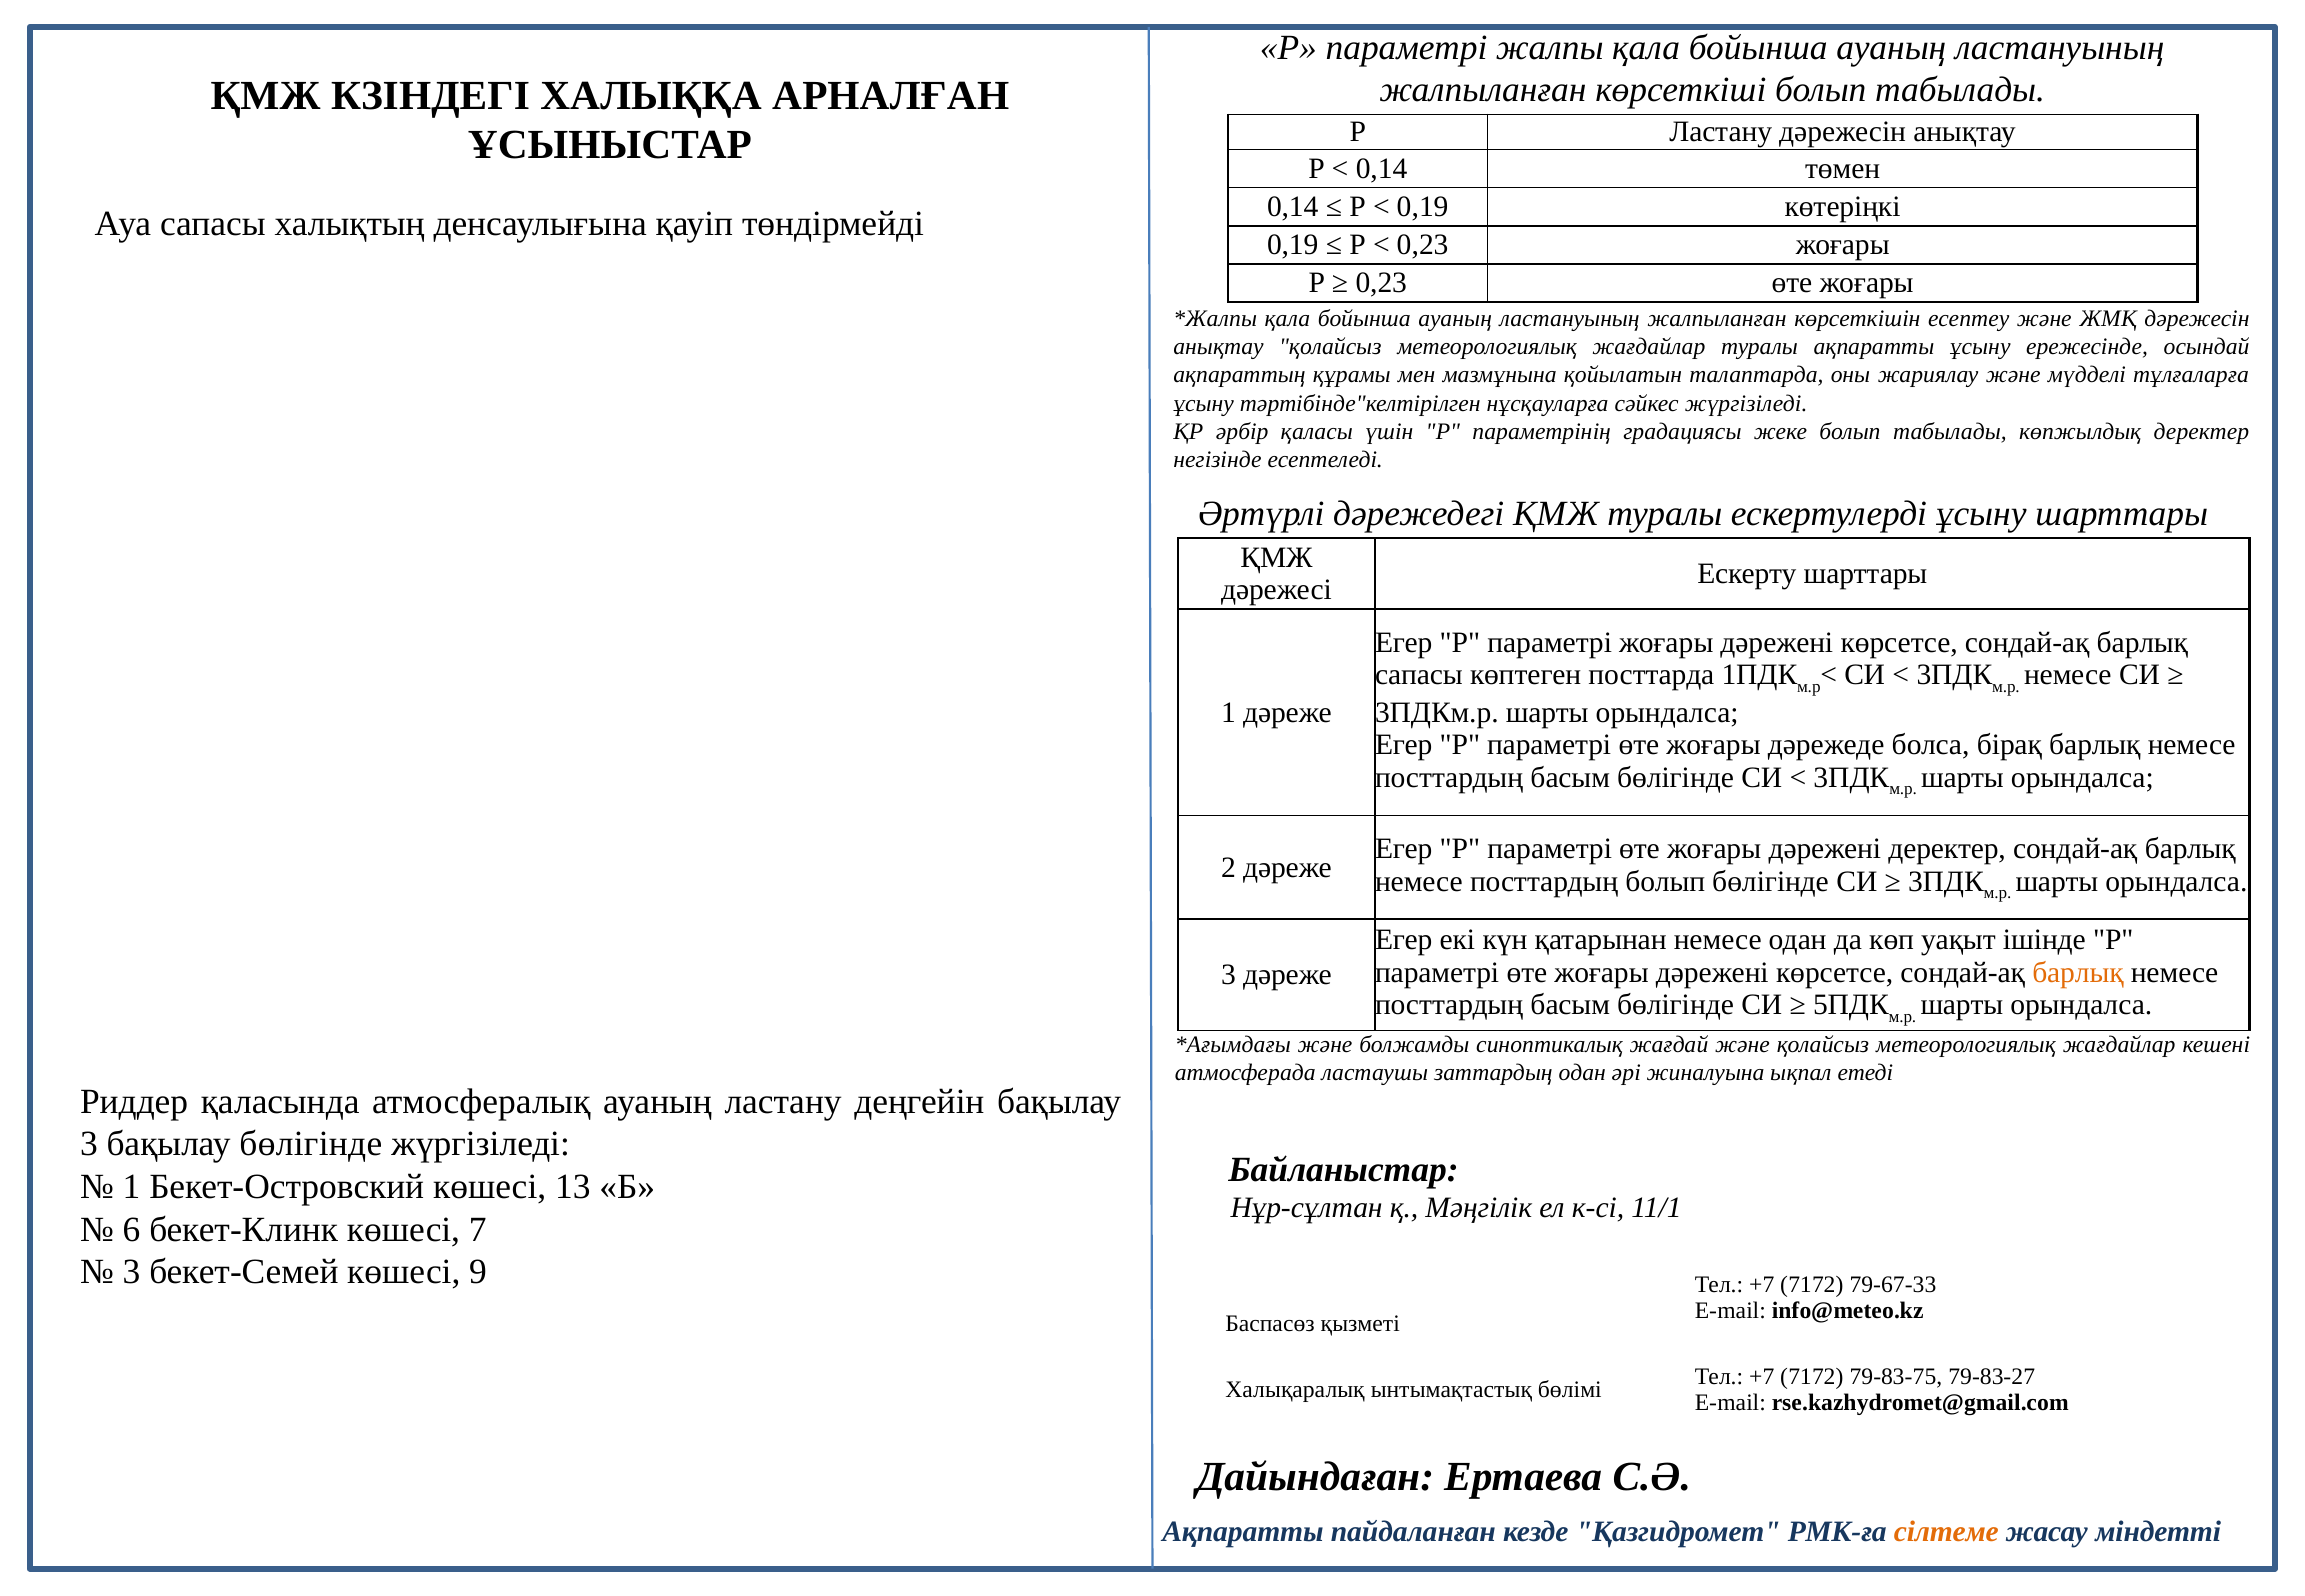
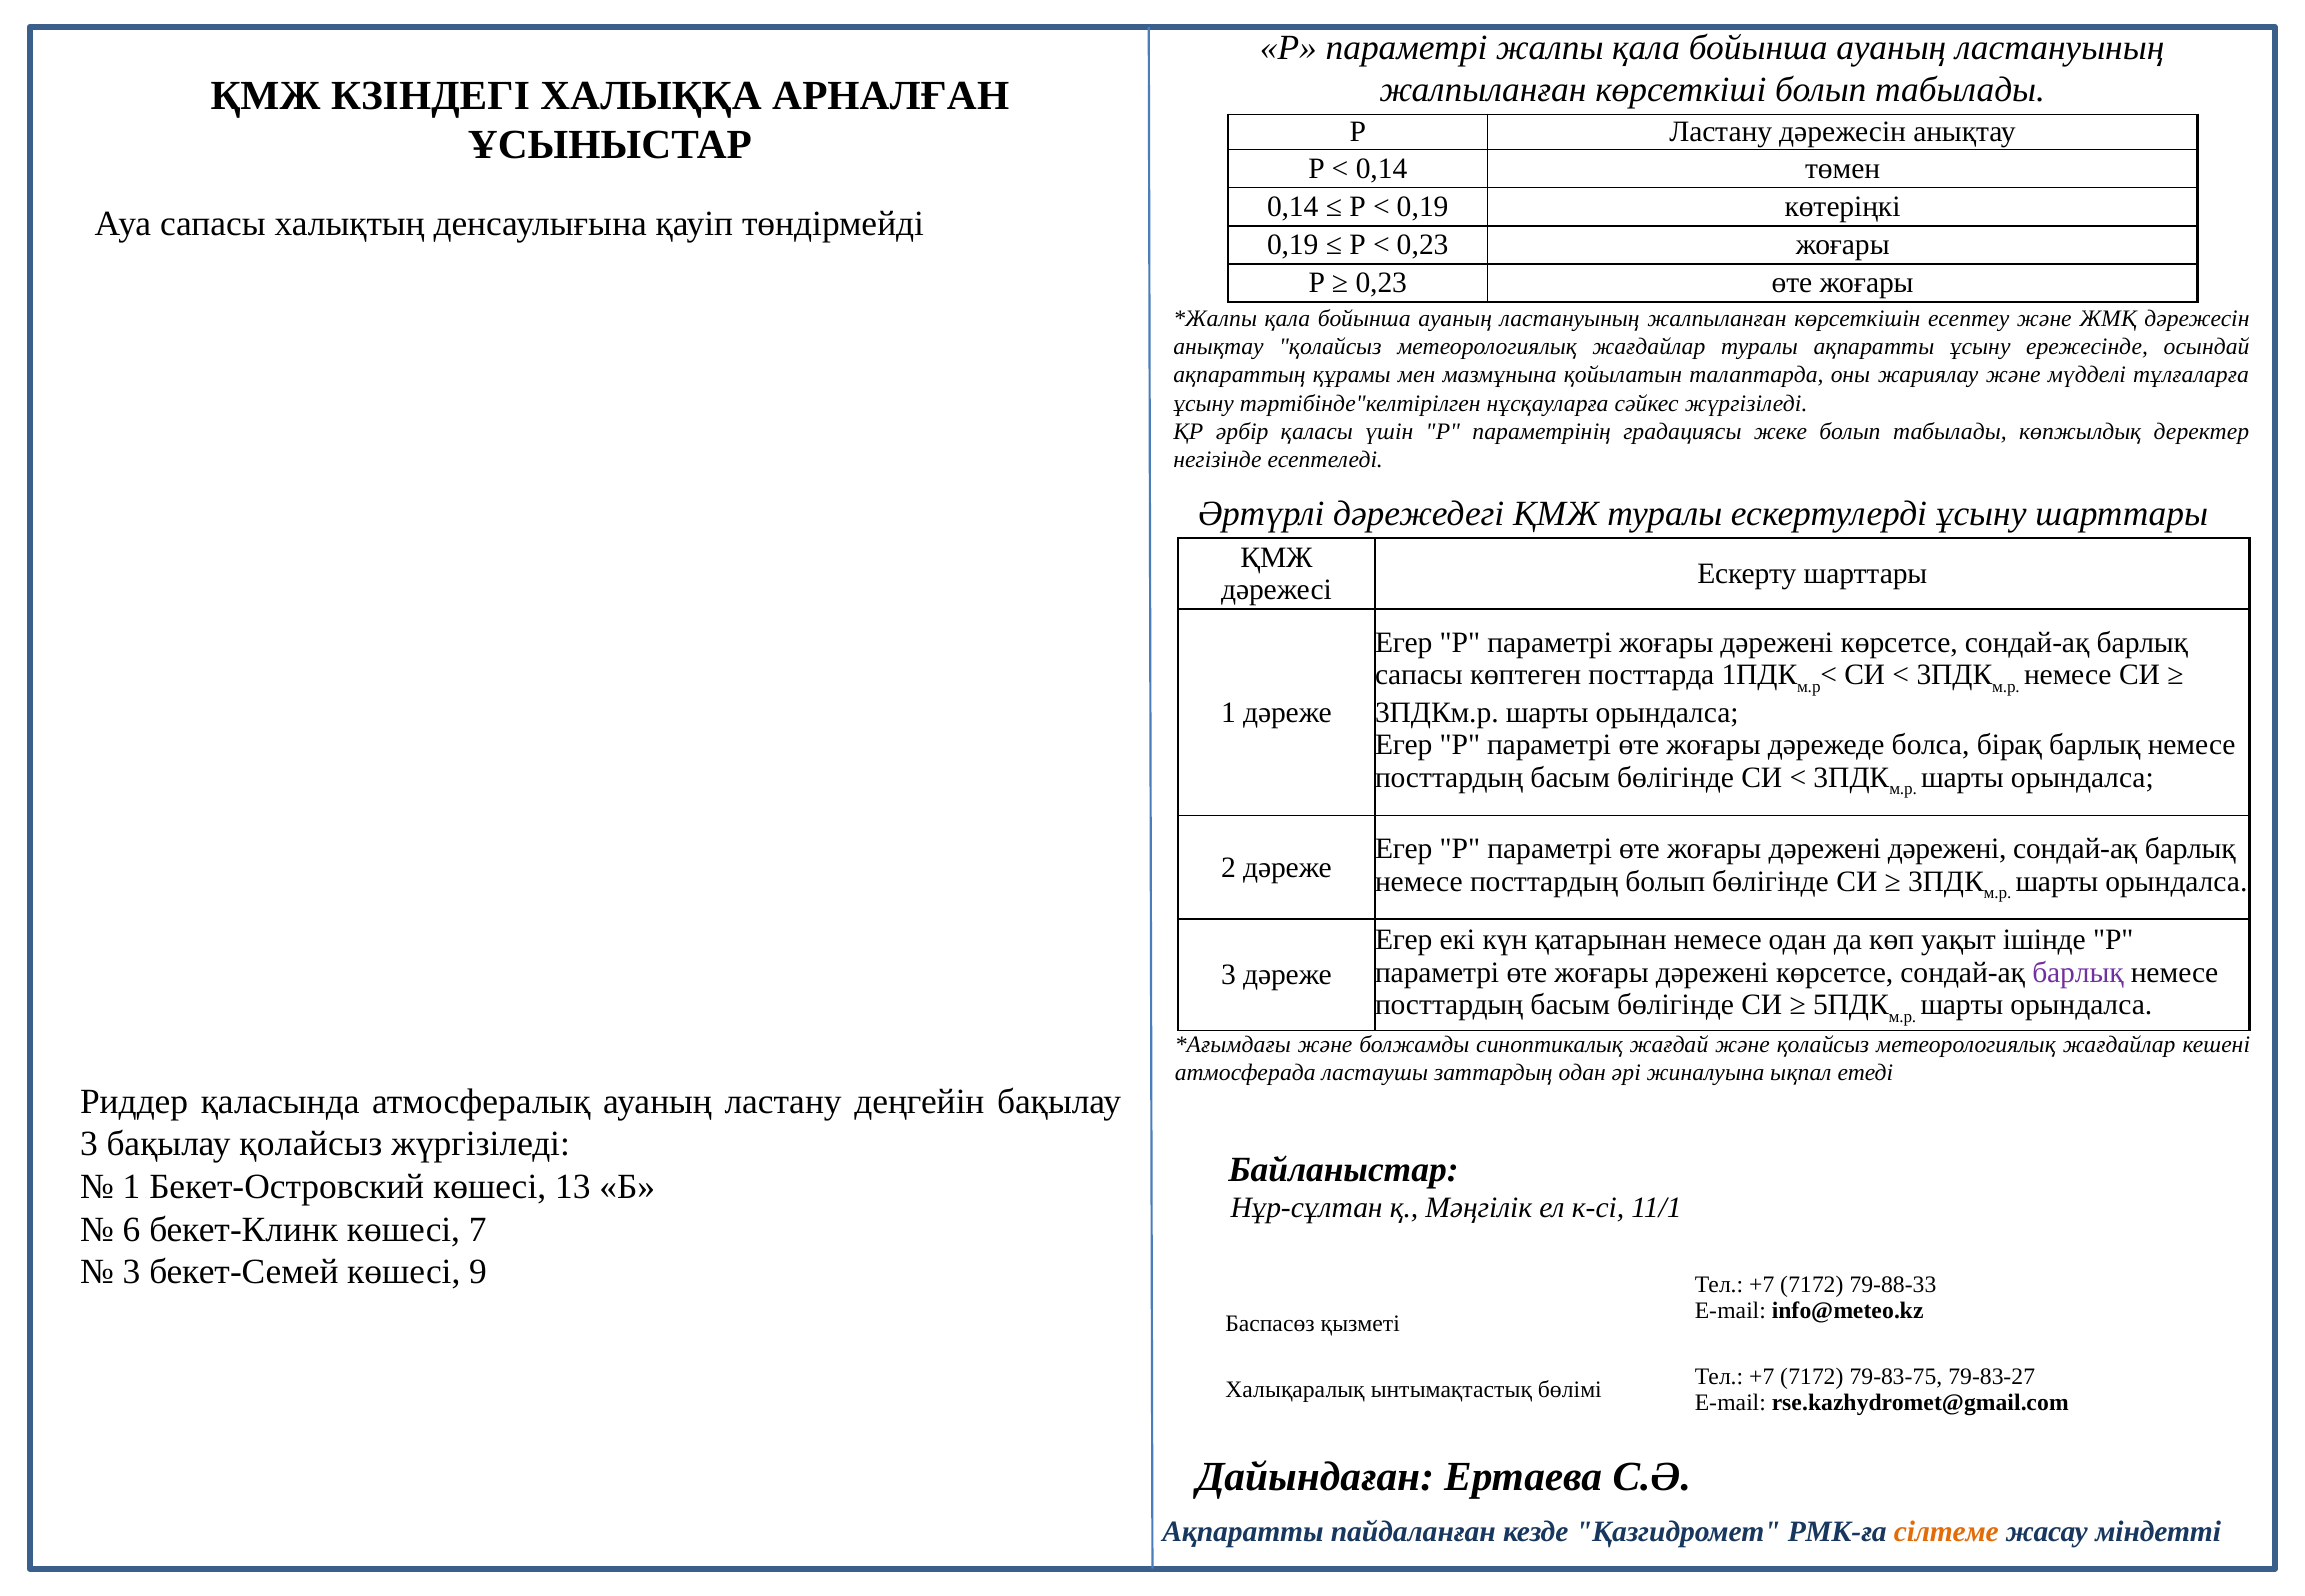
дәрежені деректер: деректер -> дәрежені
барлық at (2078, 972) colour: orange -> purple
бақылау бөлігінде: бөлігінде -> қолайсыз
79-67-33: 79-67-33 -> 79-88-33
